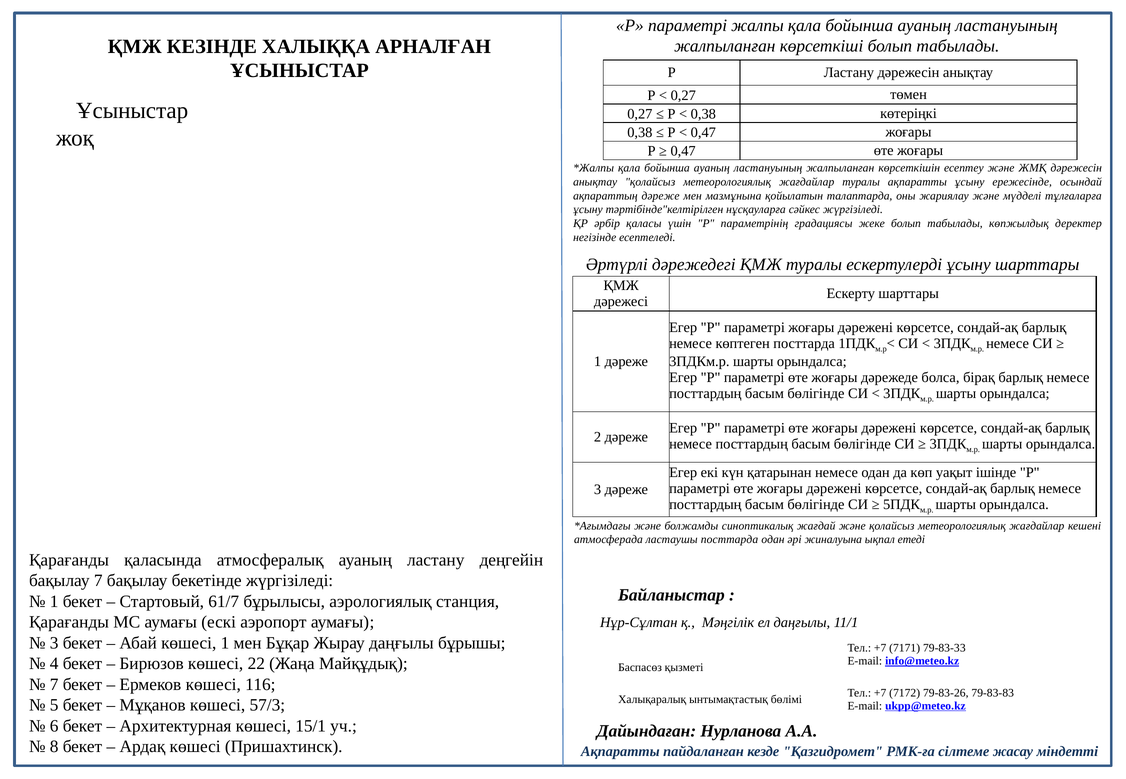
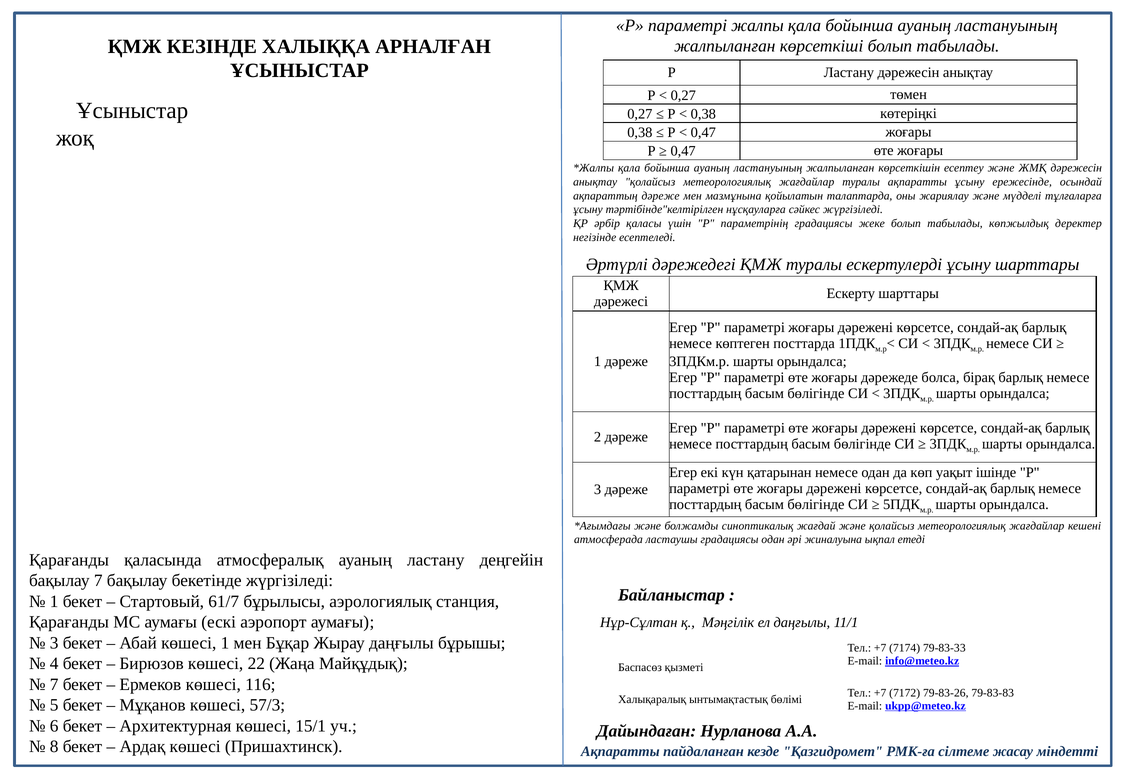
ластаушы посттарда: посттарда -> градациясы
7171: 7171 -> 7174
